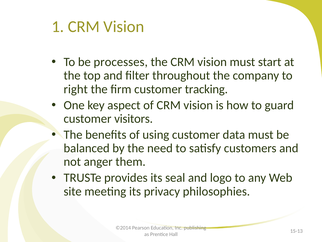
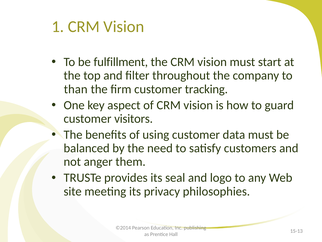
processes: processes -> fulfillment
right: right -> than
